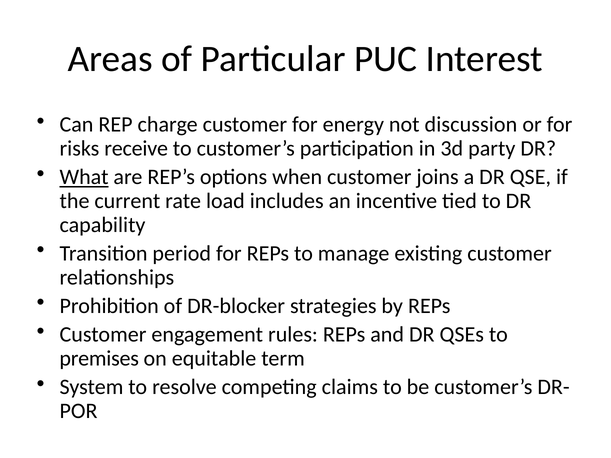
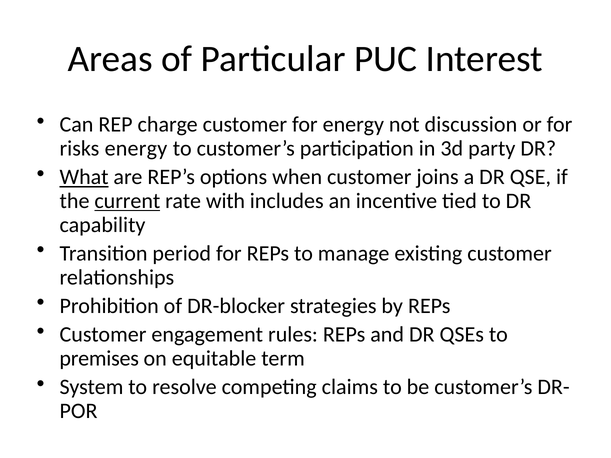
risks receive: receive -> energy
current underline: none -> present
load: load -> with
